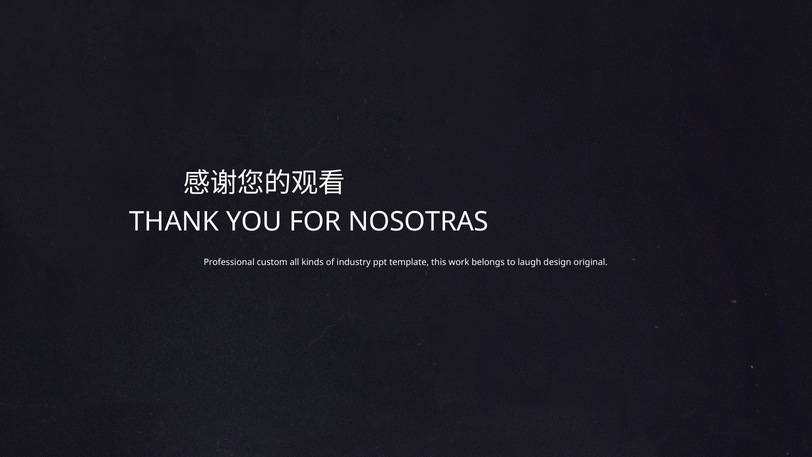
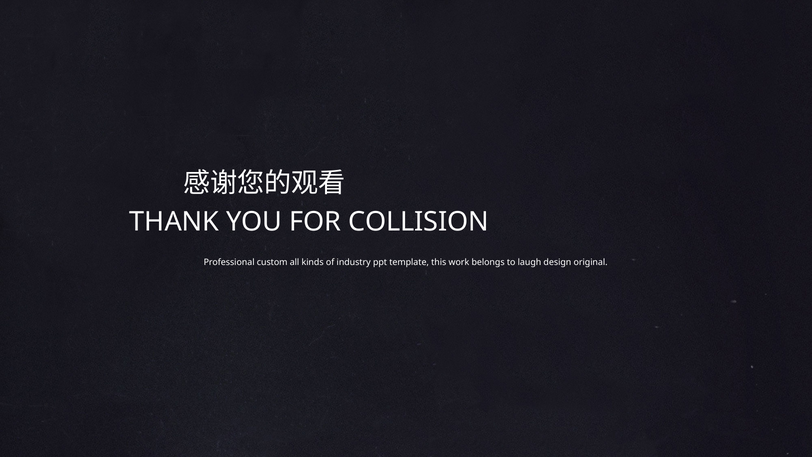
NOSOTRAS: NOSOTRAS -> COLLISION
